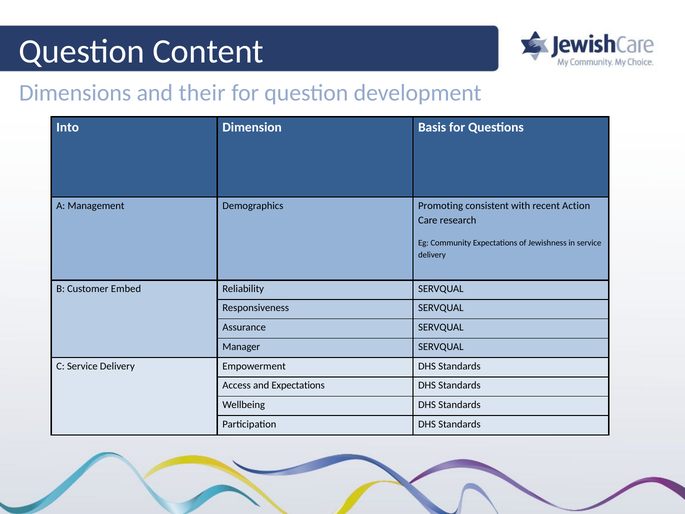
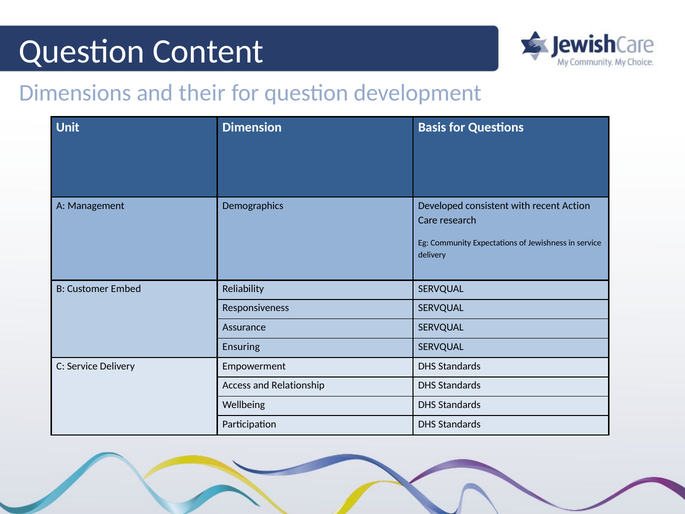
Into: Into -> Unit
Promoting: Promoting -> Developed
Manager: Manager -> Ensuring
and Expectations: Expectations -> Relationship
